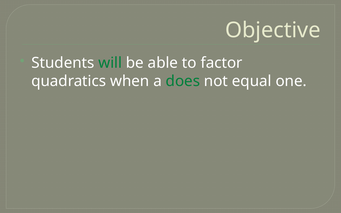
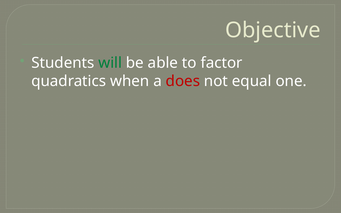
does colour: green -> red
